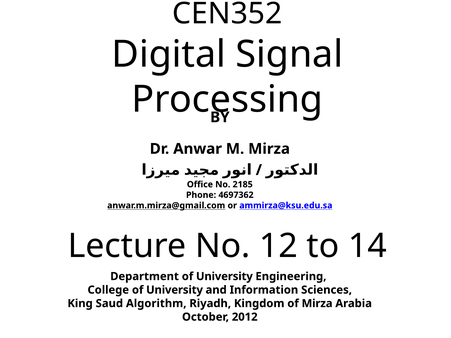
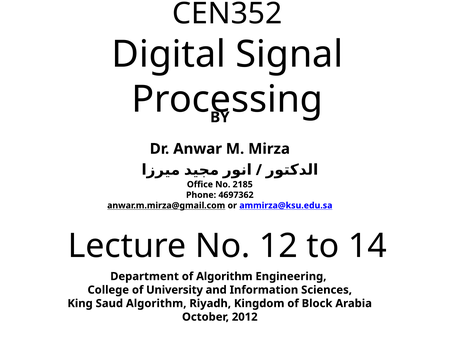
Department of University: University -> Algorithm
of Mirza: Mirza -> Block
